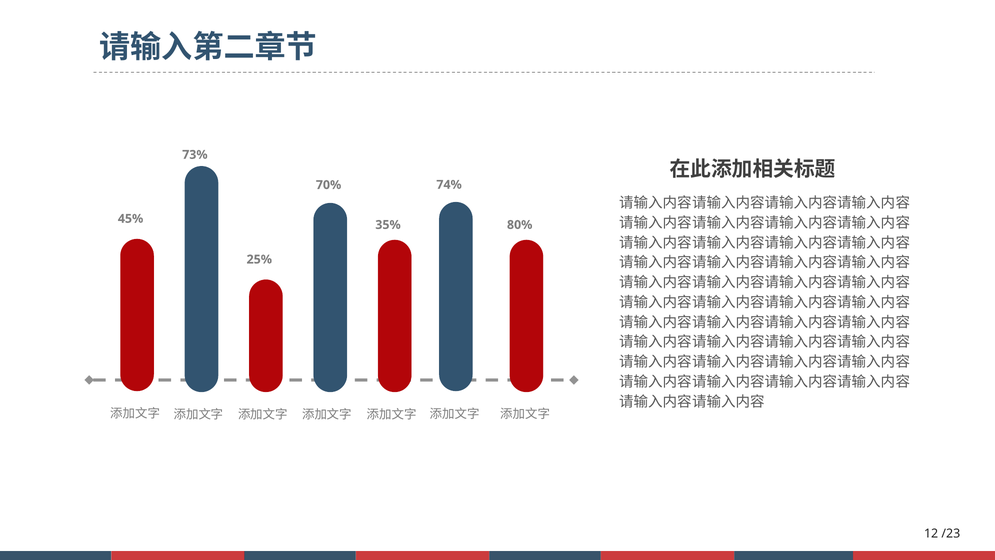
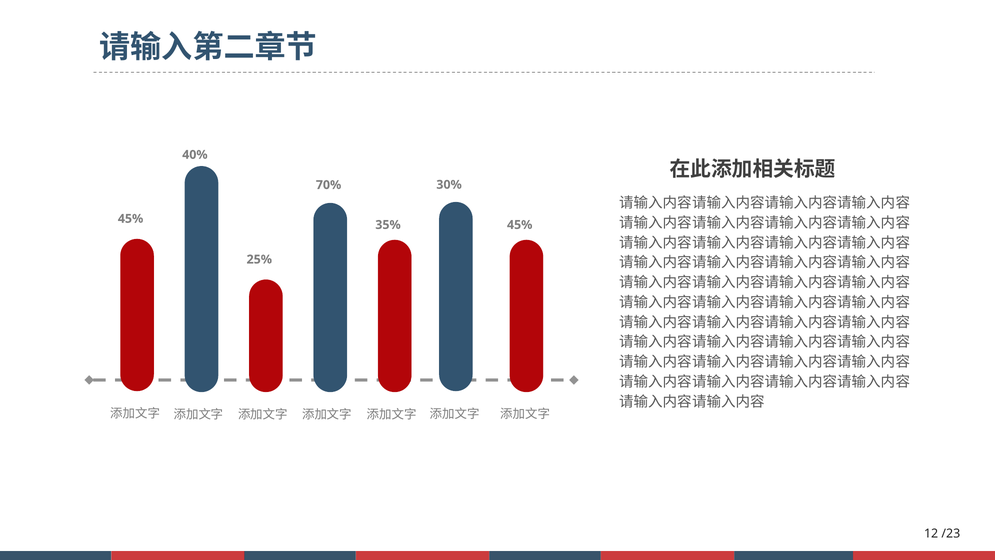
73%: 73% -> 40%
74%: 74% -> 30%
80% at (520, 225): 80% -> 45%
